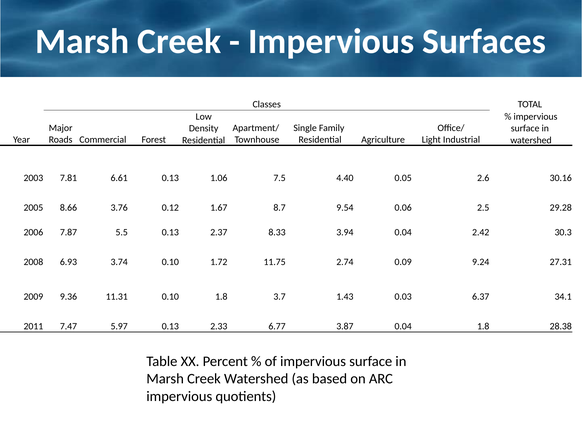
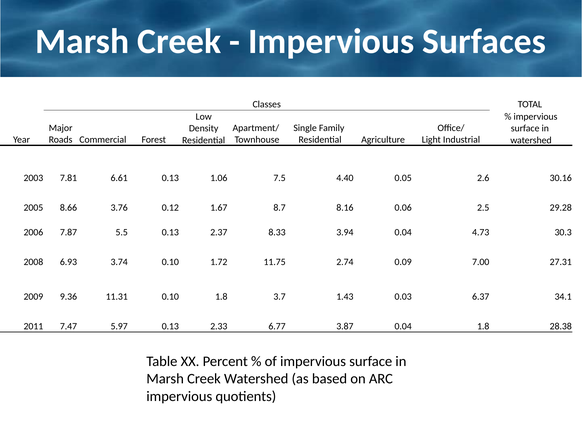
9.54: 9.54 -> 8.16
2.42: 2.42 -> 4.73
9.24: 9.24 -> 7.00
